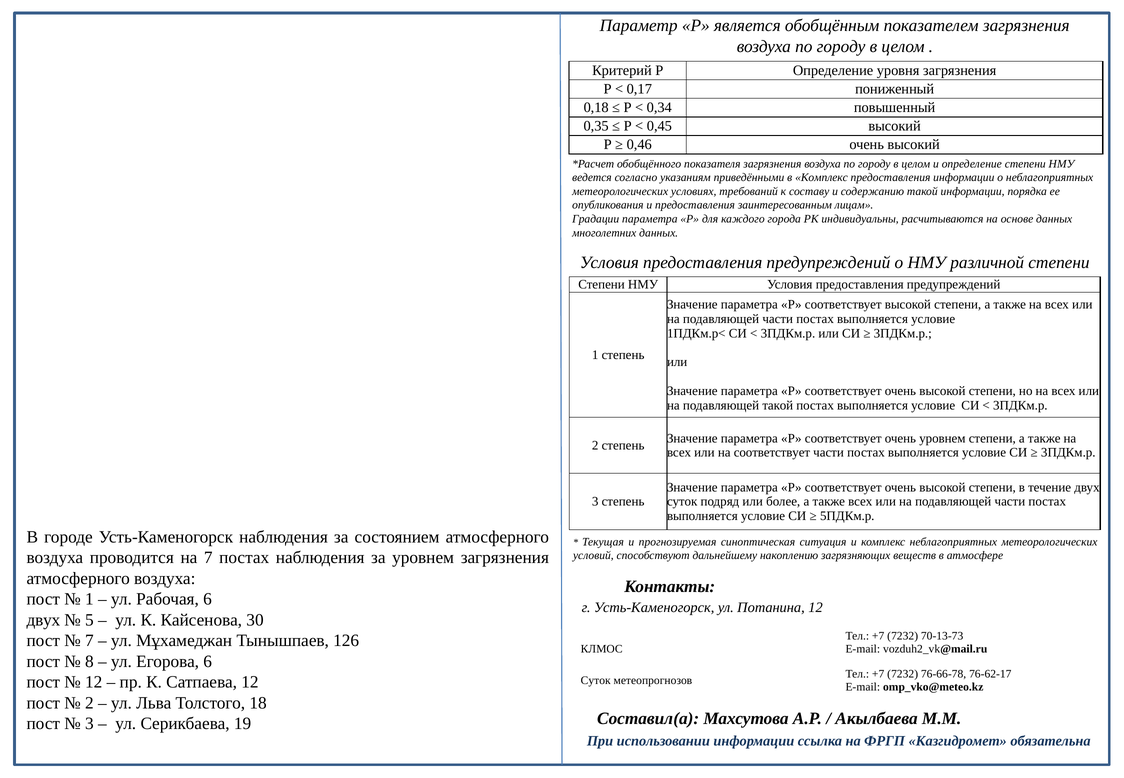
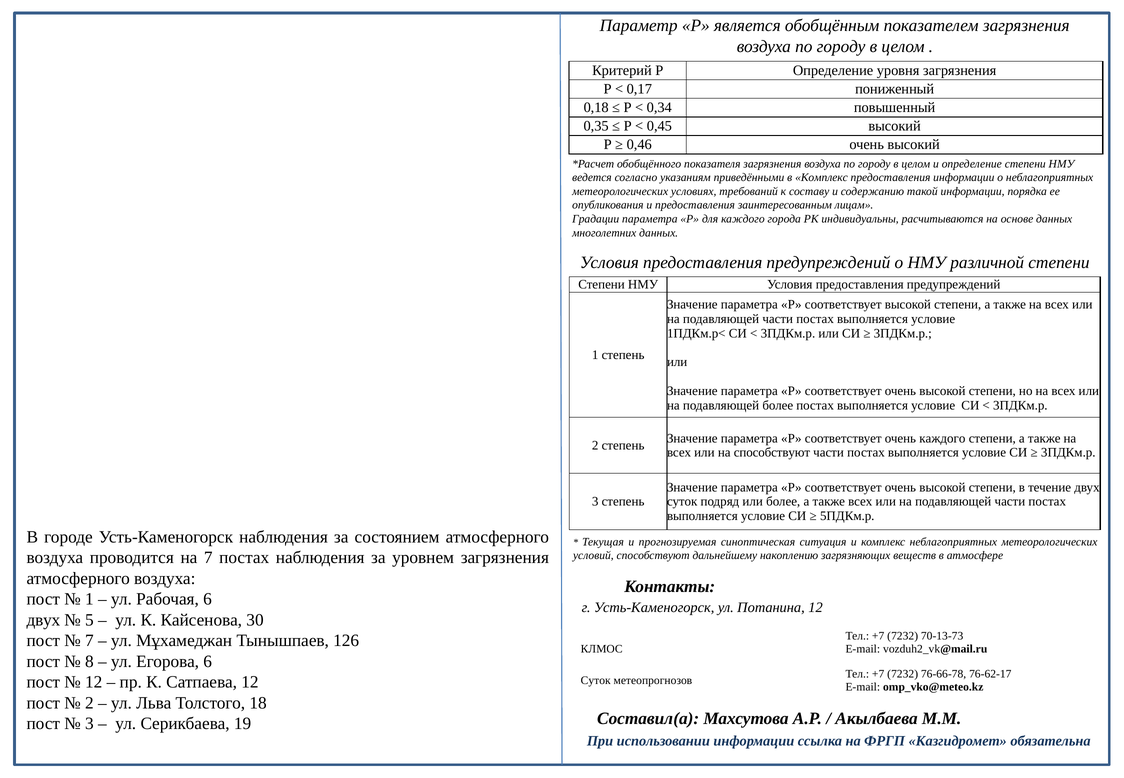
подавляющей такой: такой -> более
очень уровнем: уровнем -> каждого
на соответствует: соответствует -> способствуют
